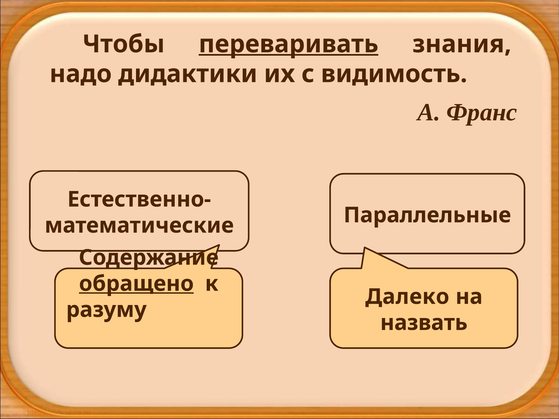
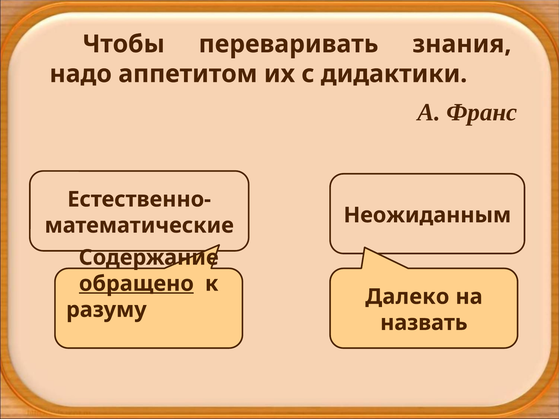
переваривать underline: present -> none
дидактики: дидактики -> аппетитом
видимость: видимость -> дидактики
Параллельные: Параллельные -> Неожиданным
